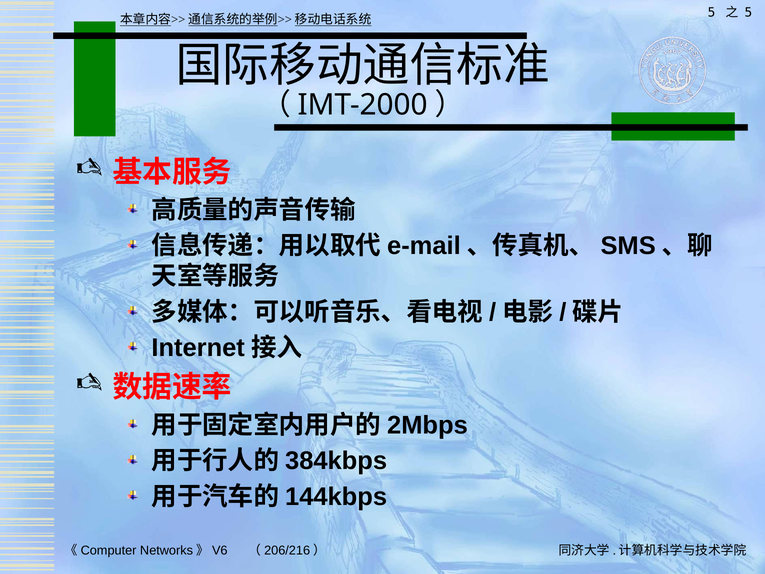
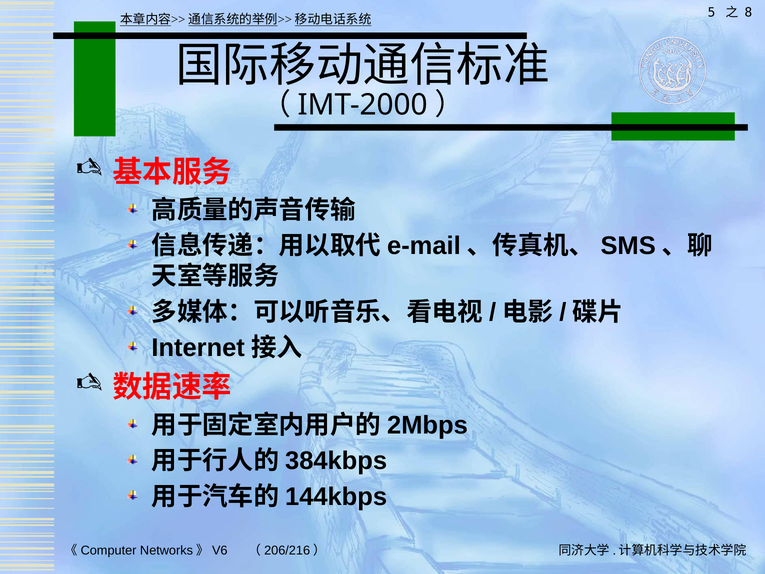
5 at (748, 12): 5 -> 8
